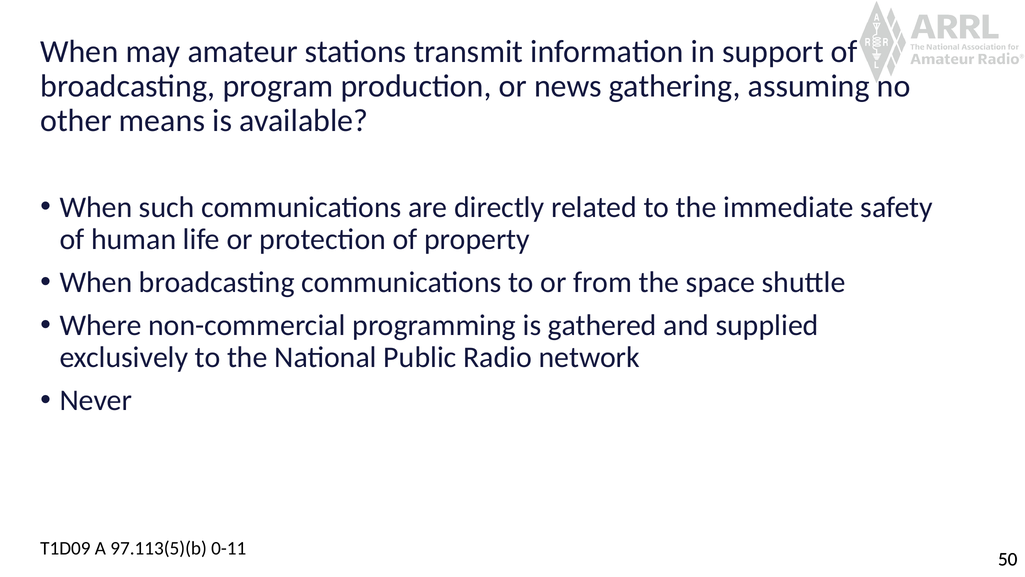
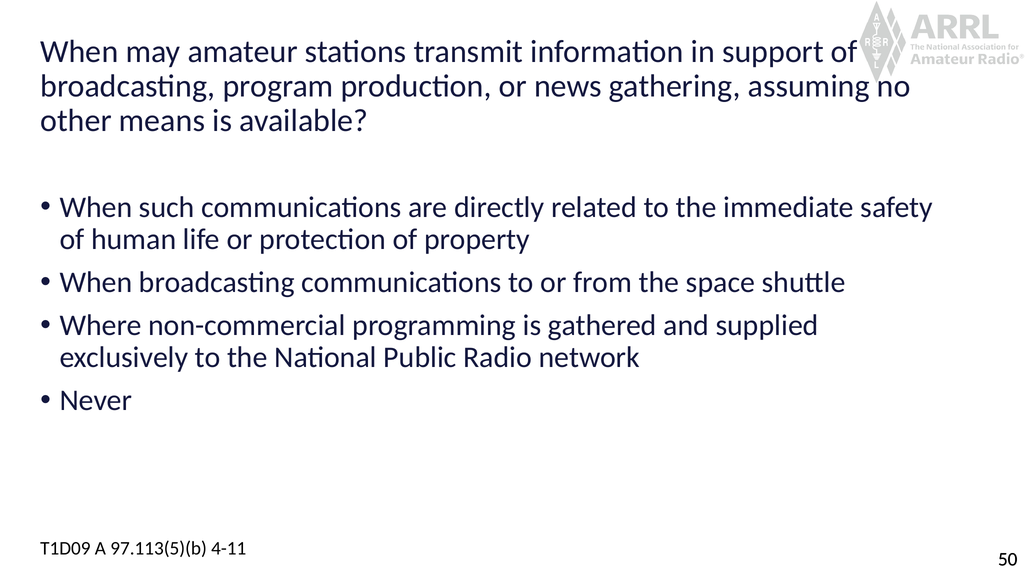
0-11: 0-11 -> 4-11
